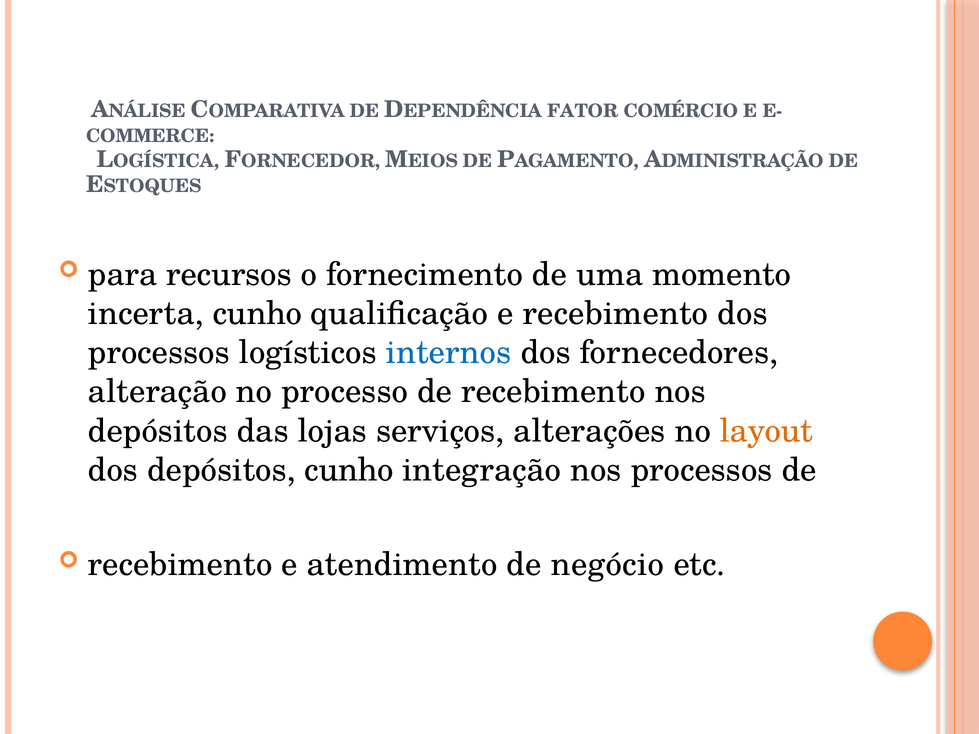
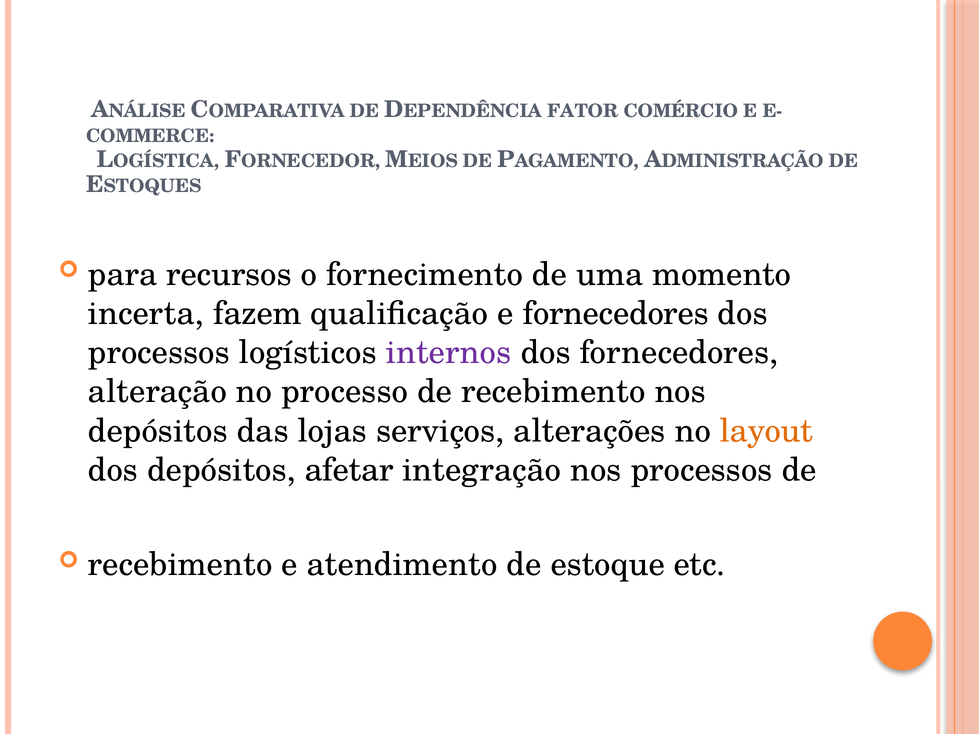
incerta cunho: cunho -> fazem
e recebimento: recebimento -> fornecedores
internos colour: blue -> purple
depósitos cunho: cunho -> afetar
negócio: negócio -> estoque
